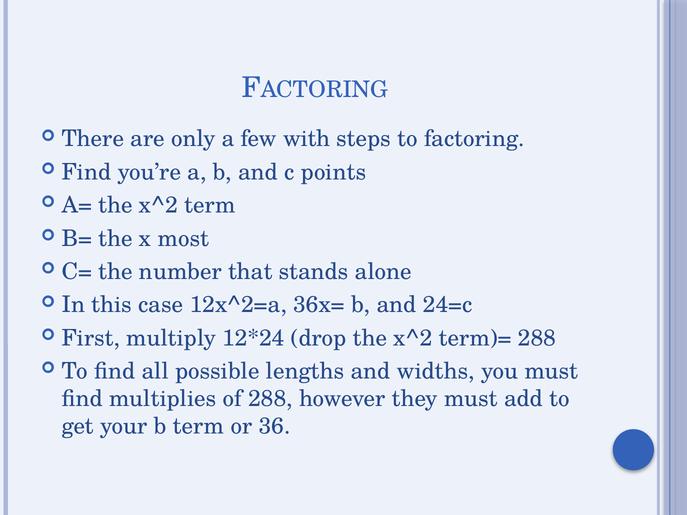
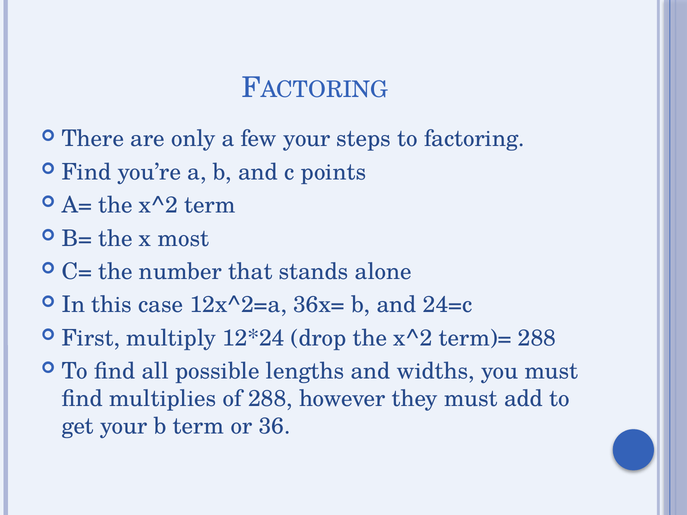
few with: with -> your
